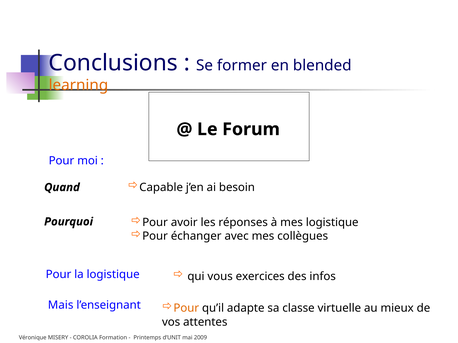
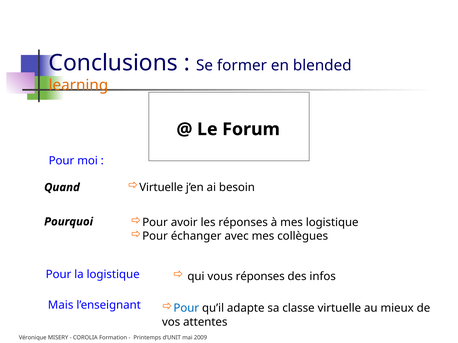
Capable at (161, 188): Capable -> Virtuelle
vous exercices: exercices -> réponses
Pour at (186, 309) colour: orange -> blue
